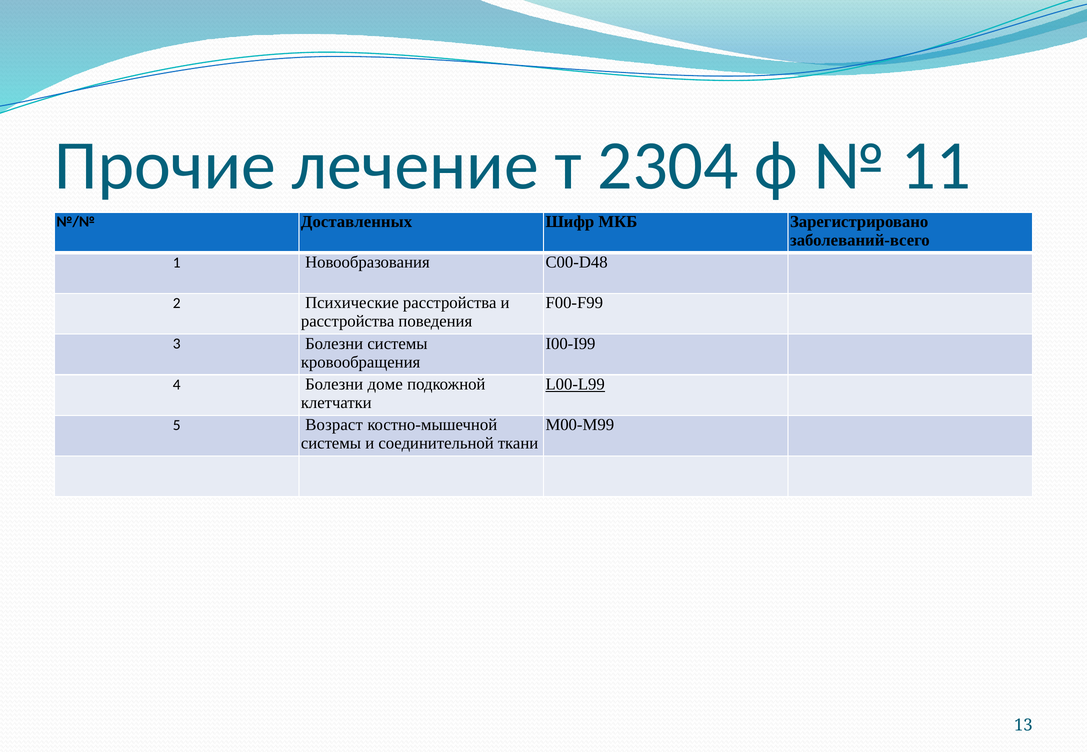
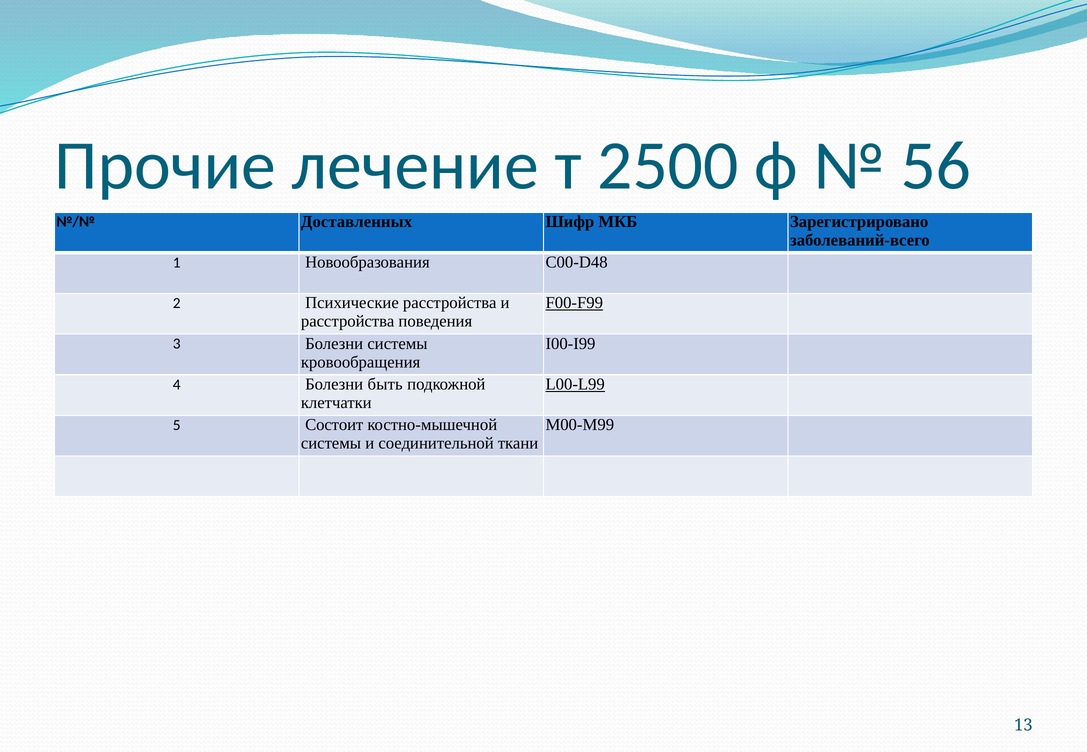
2304: 2304 -> 2500
11: 11 -> 56
F00-F99 underline: none -> present
доме: доме -> быть
Возраст: Возраст -> Состоит
